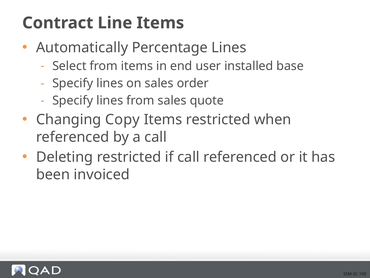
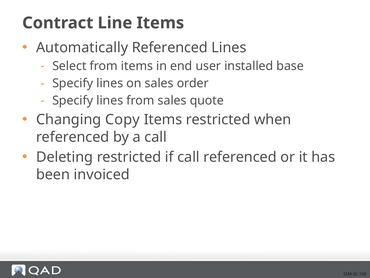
Automatically Percentage: Percentage -> Referenced
